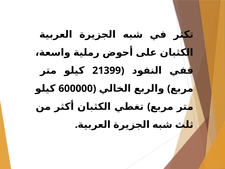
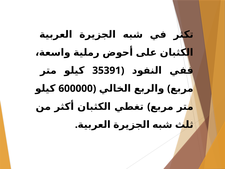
21399: 21399 -> 35391
